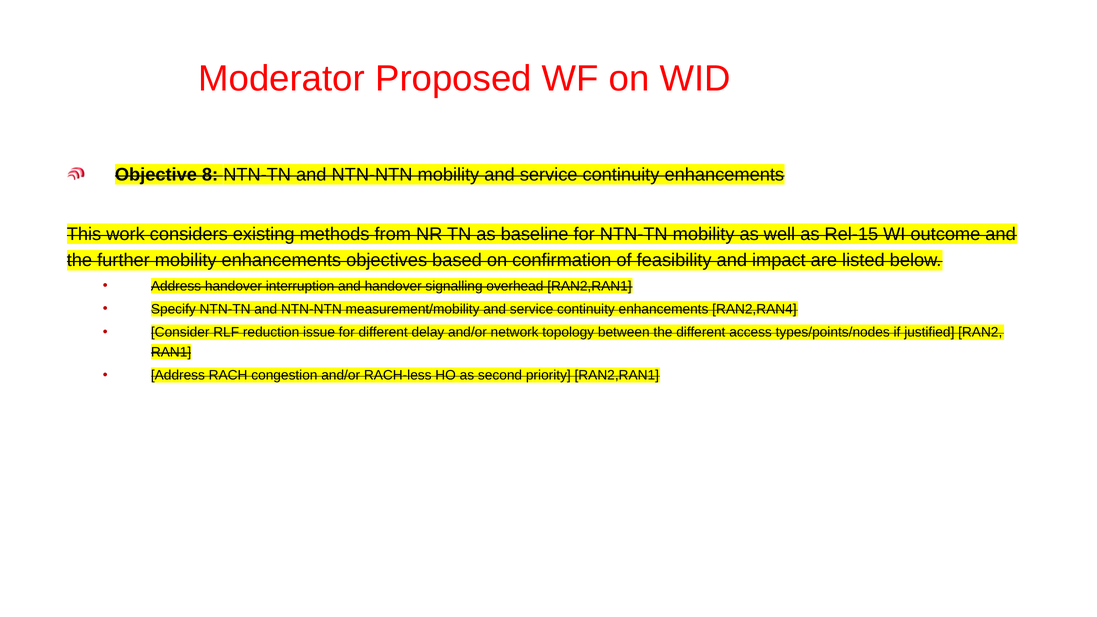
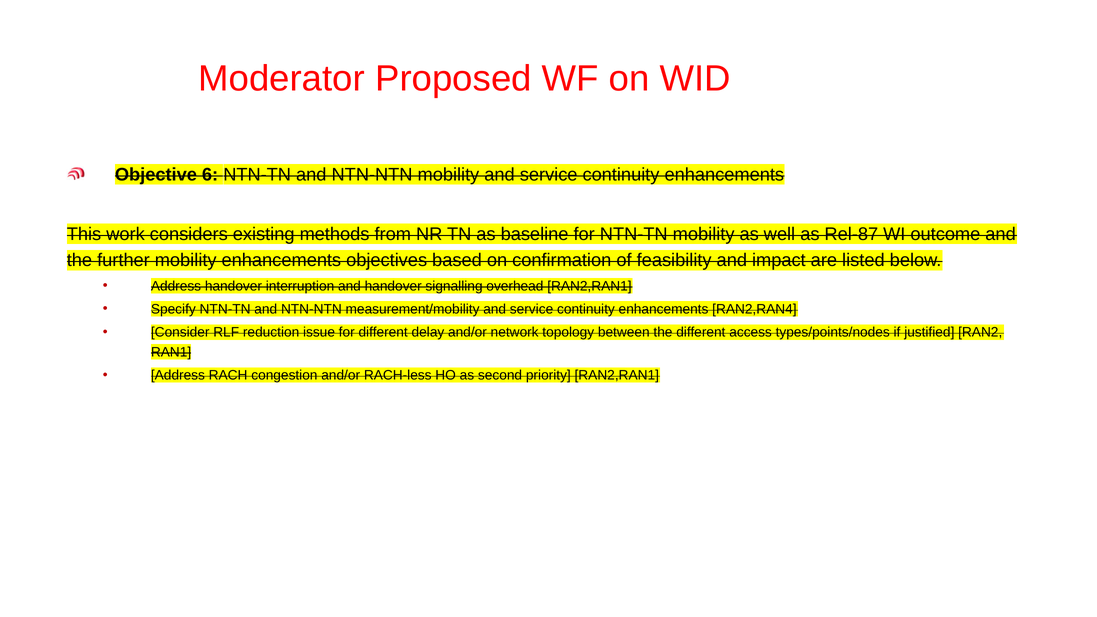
8: 8 -> 6
Rel-15: Rel-15 -> Rel-87
